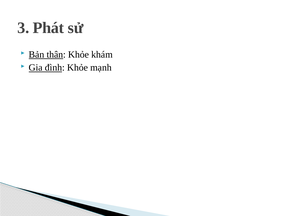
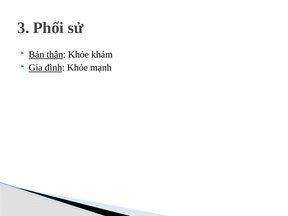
Phát: Phát -> Phối
